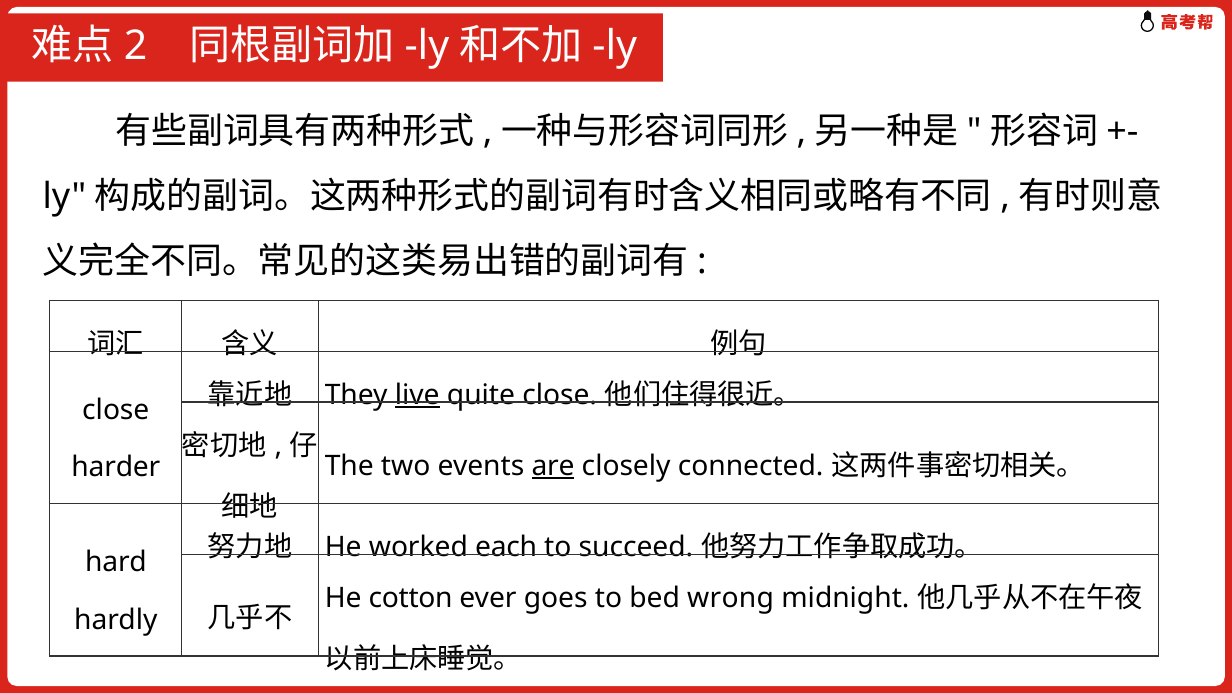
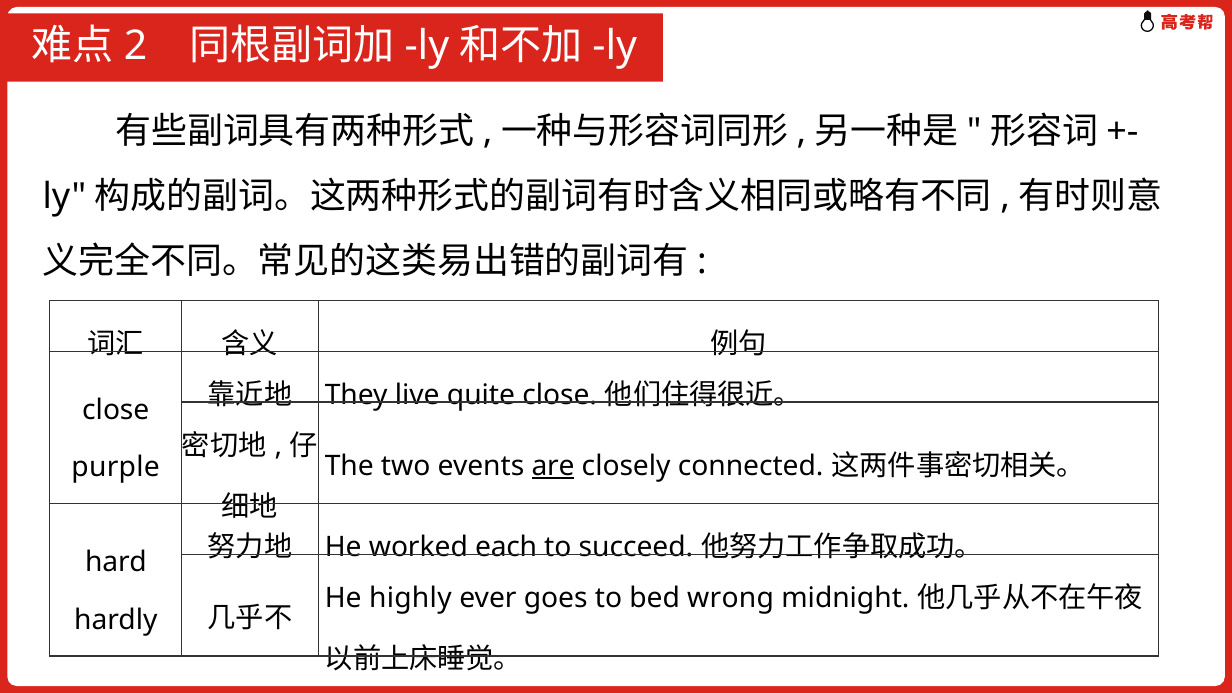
live underline: present -> none
harder: harder -> purple
cotton: cotton -> highly
